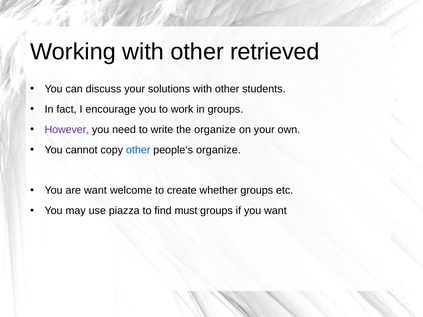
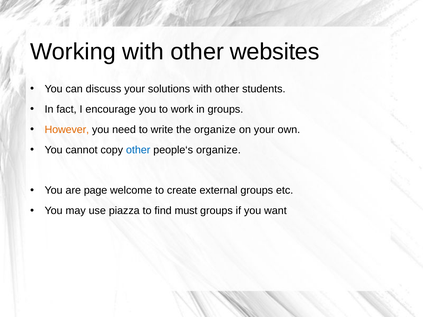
retrieved: retrieved -> websites
However colour: purple -> orange
are want: want -> page
whether: whether -> external
